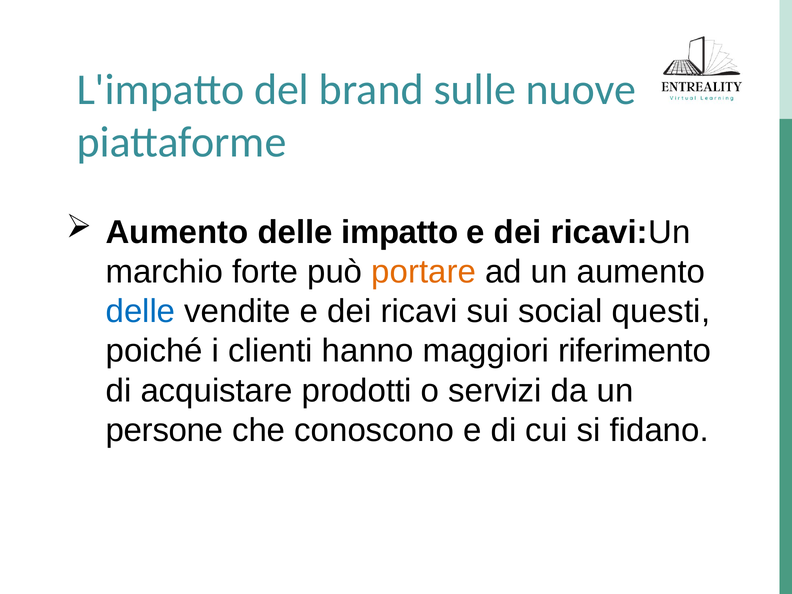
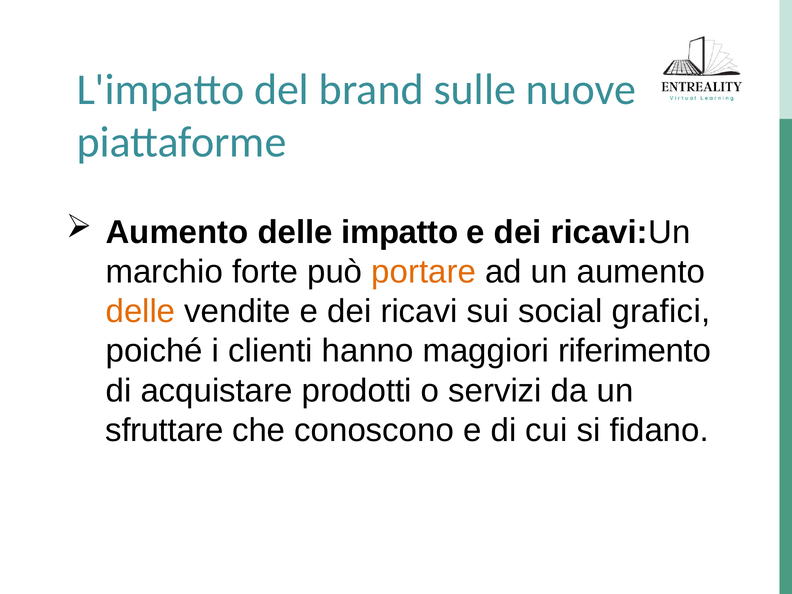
delle at (140, 311) colour: blue -> orange
questi: questi -> grafici
persone: persone -> sfruttare
